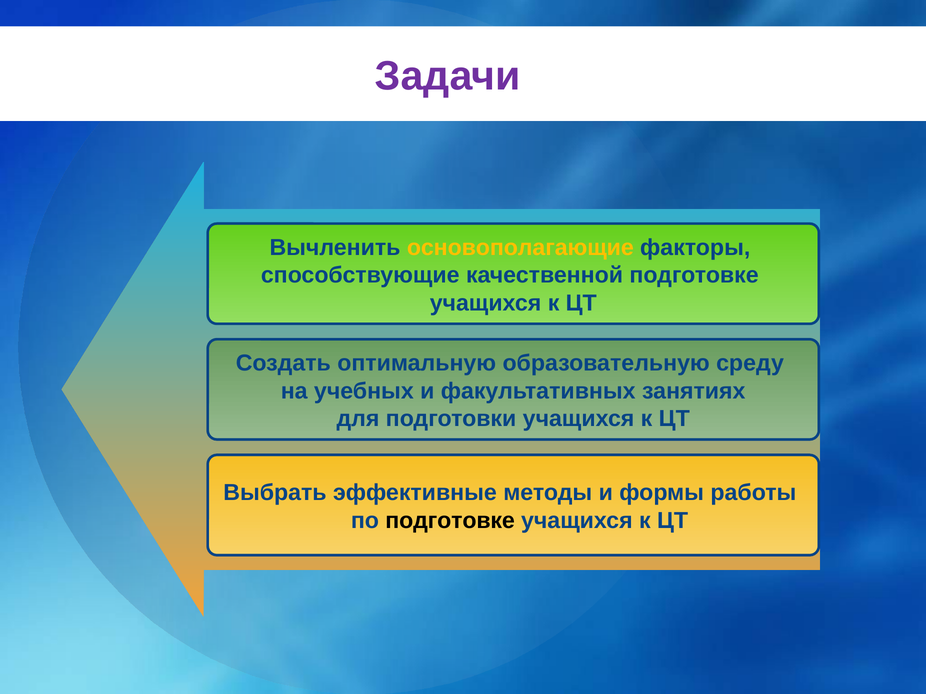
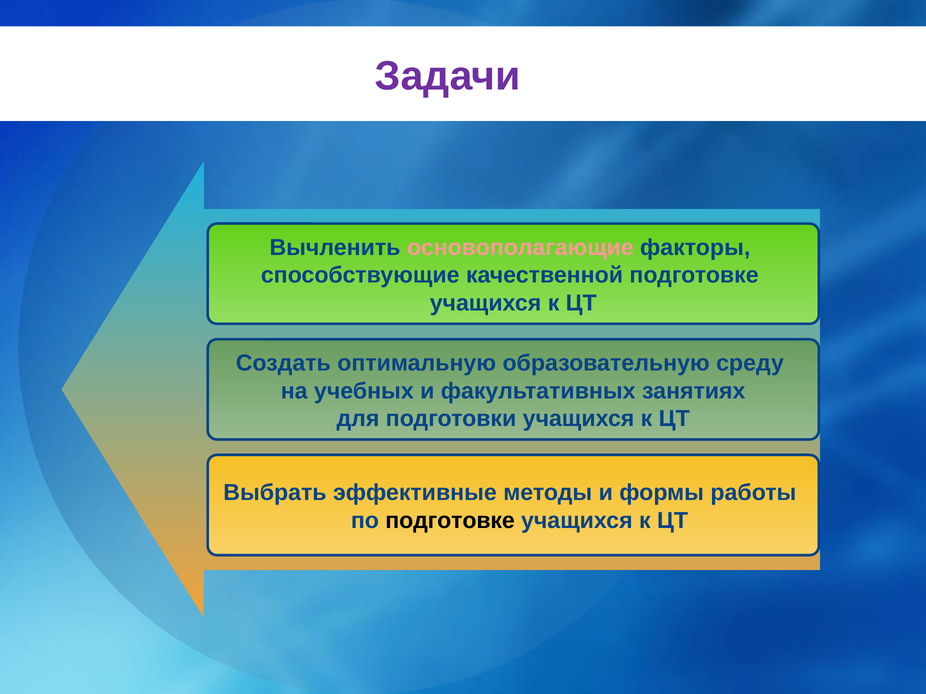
основополагающие colour: yellow -> pink
